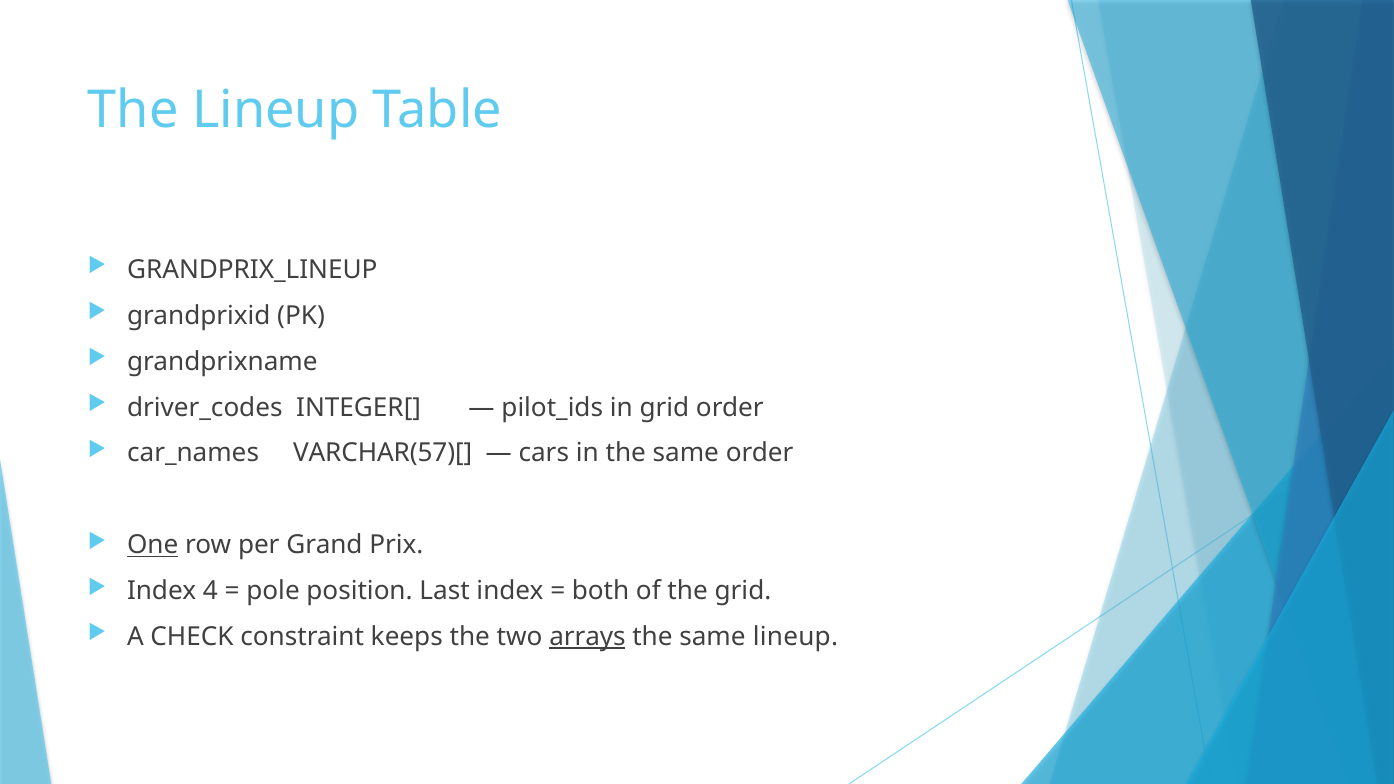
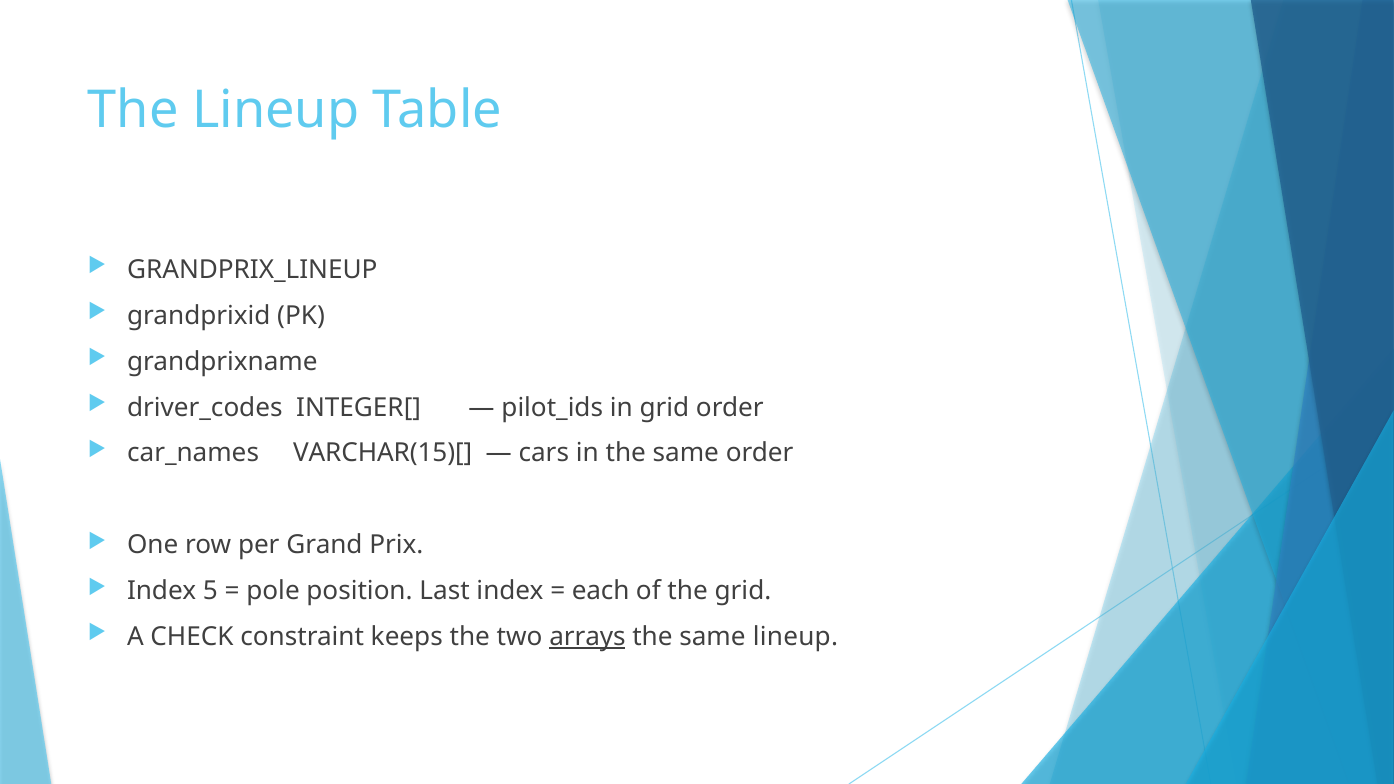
VARCHAR(57)[: VARCHAR(57)[ -> VARCHAR(15)[
One underline: present -> none
4: 4 -> 5
both: both -> each
